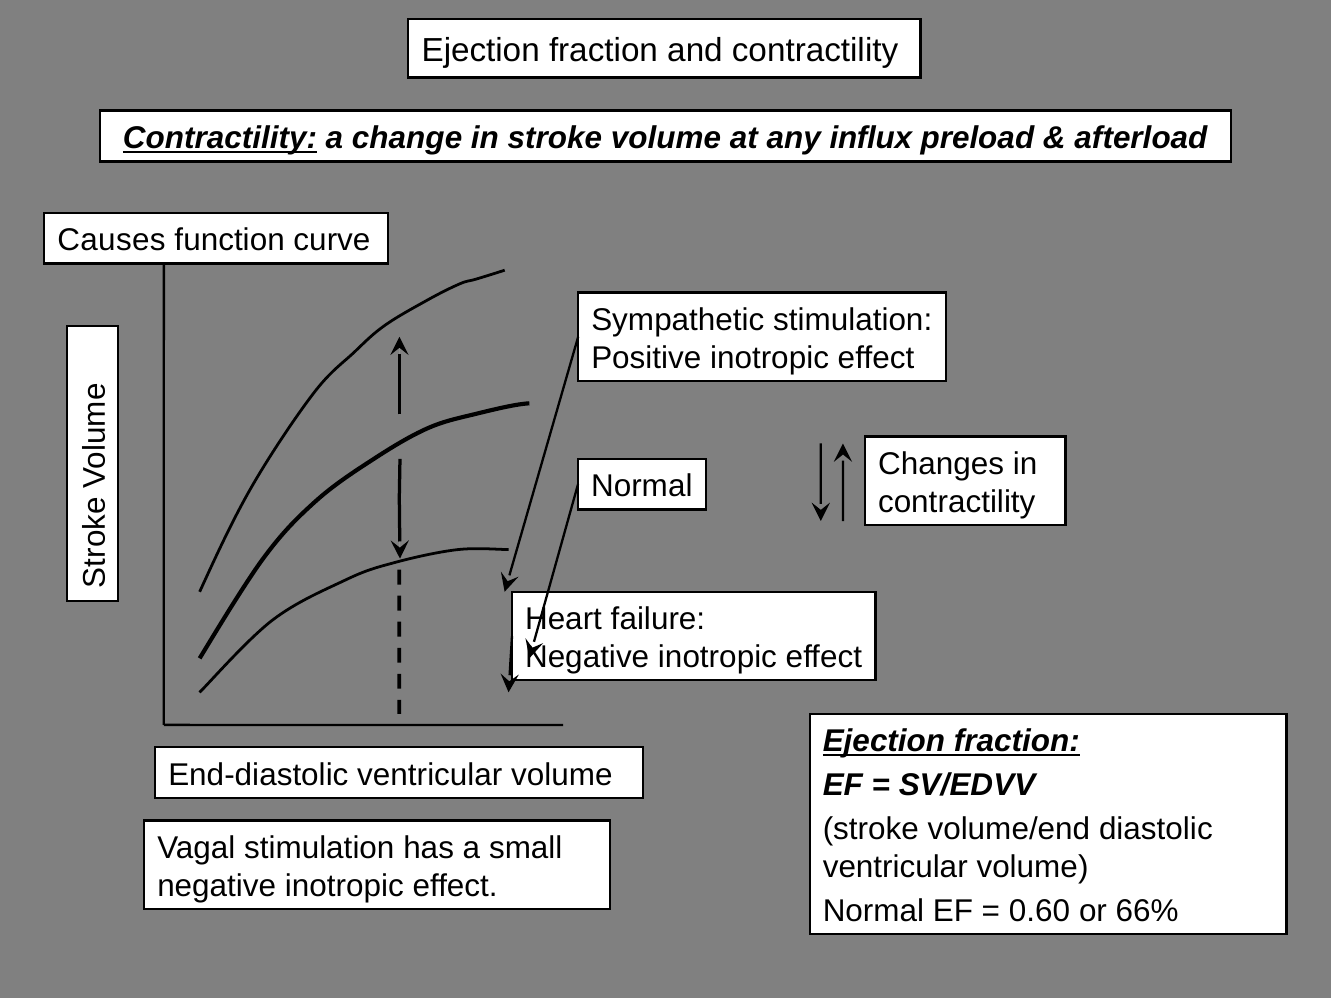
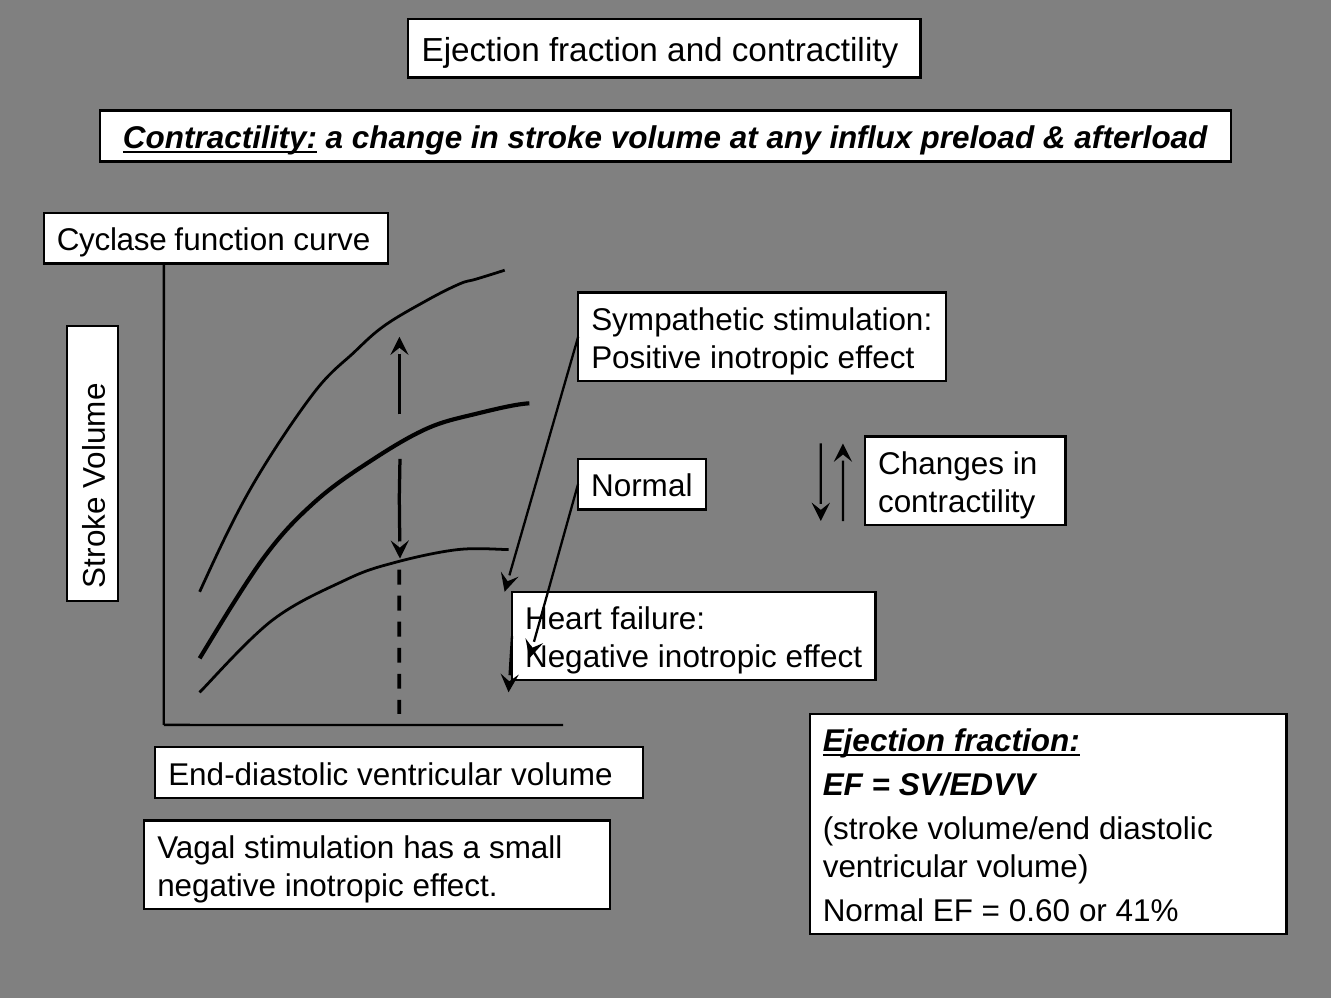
Causes: Causes -> Cyclase
66%: 66% -> 41%
